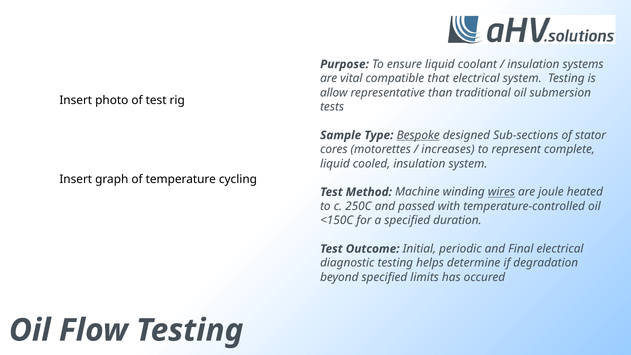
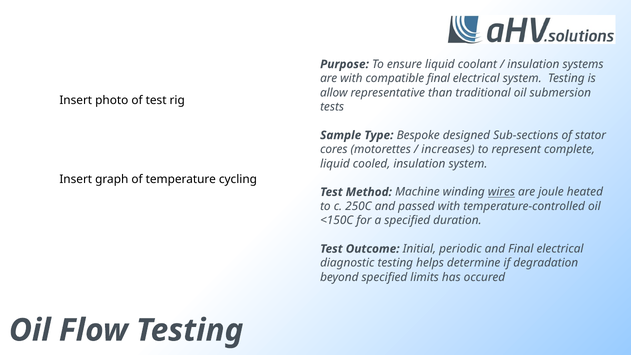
are vital: vital -> with
compatible that: that -> final
Bespoke underline: present -> none
